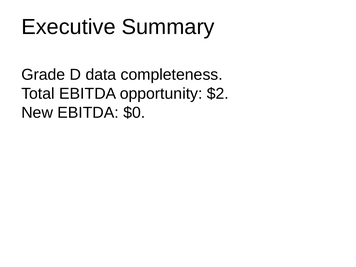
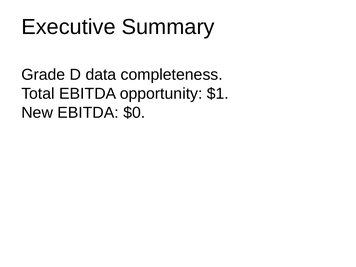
$2: $2 -> $1
